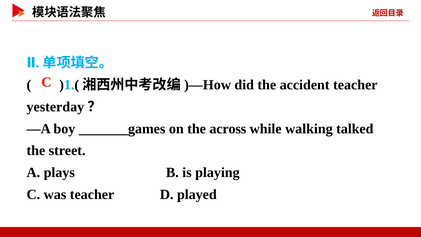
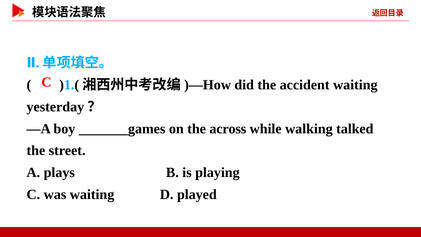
accident teacher: teacher -> waiting
was teacher: teacher -> waiting
